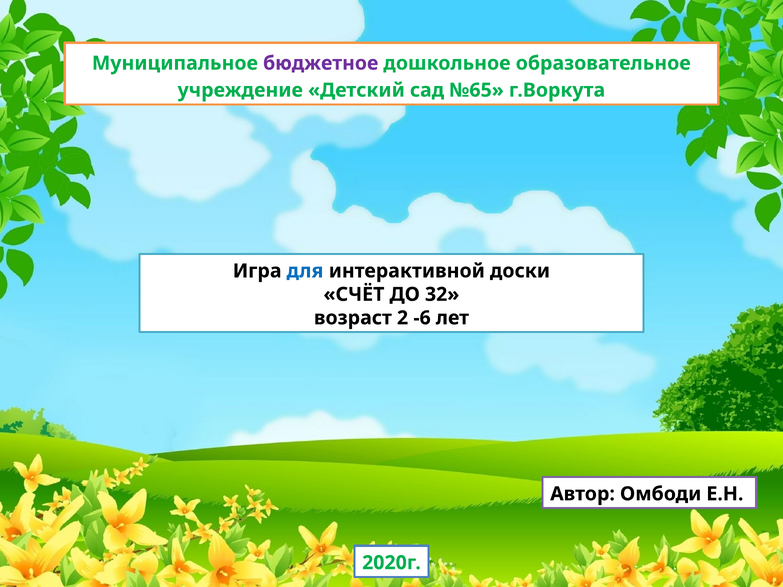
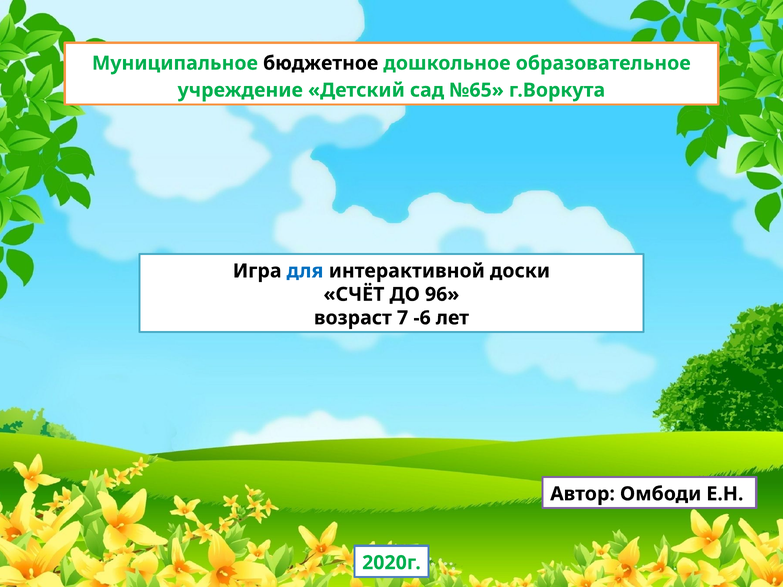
бюджетное colour: purple -> black
32: 32 -> 96
2: 2 -> 7
